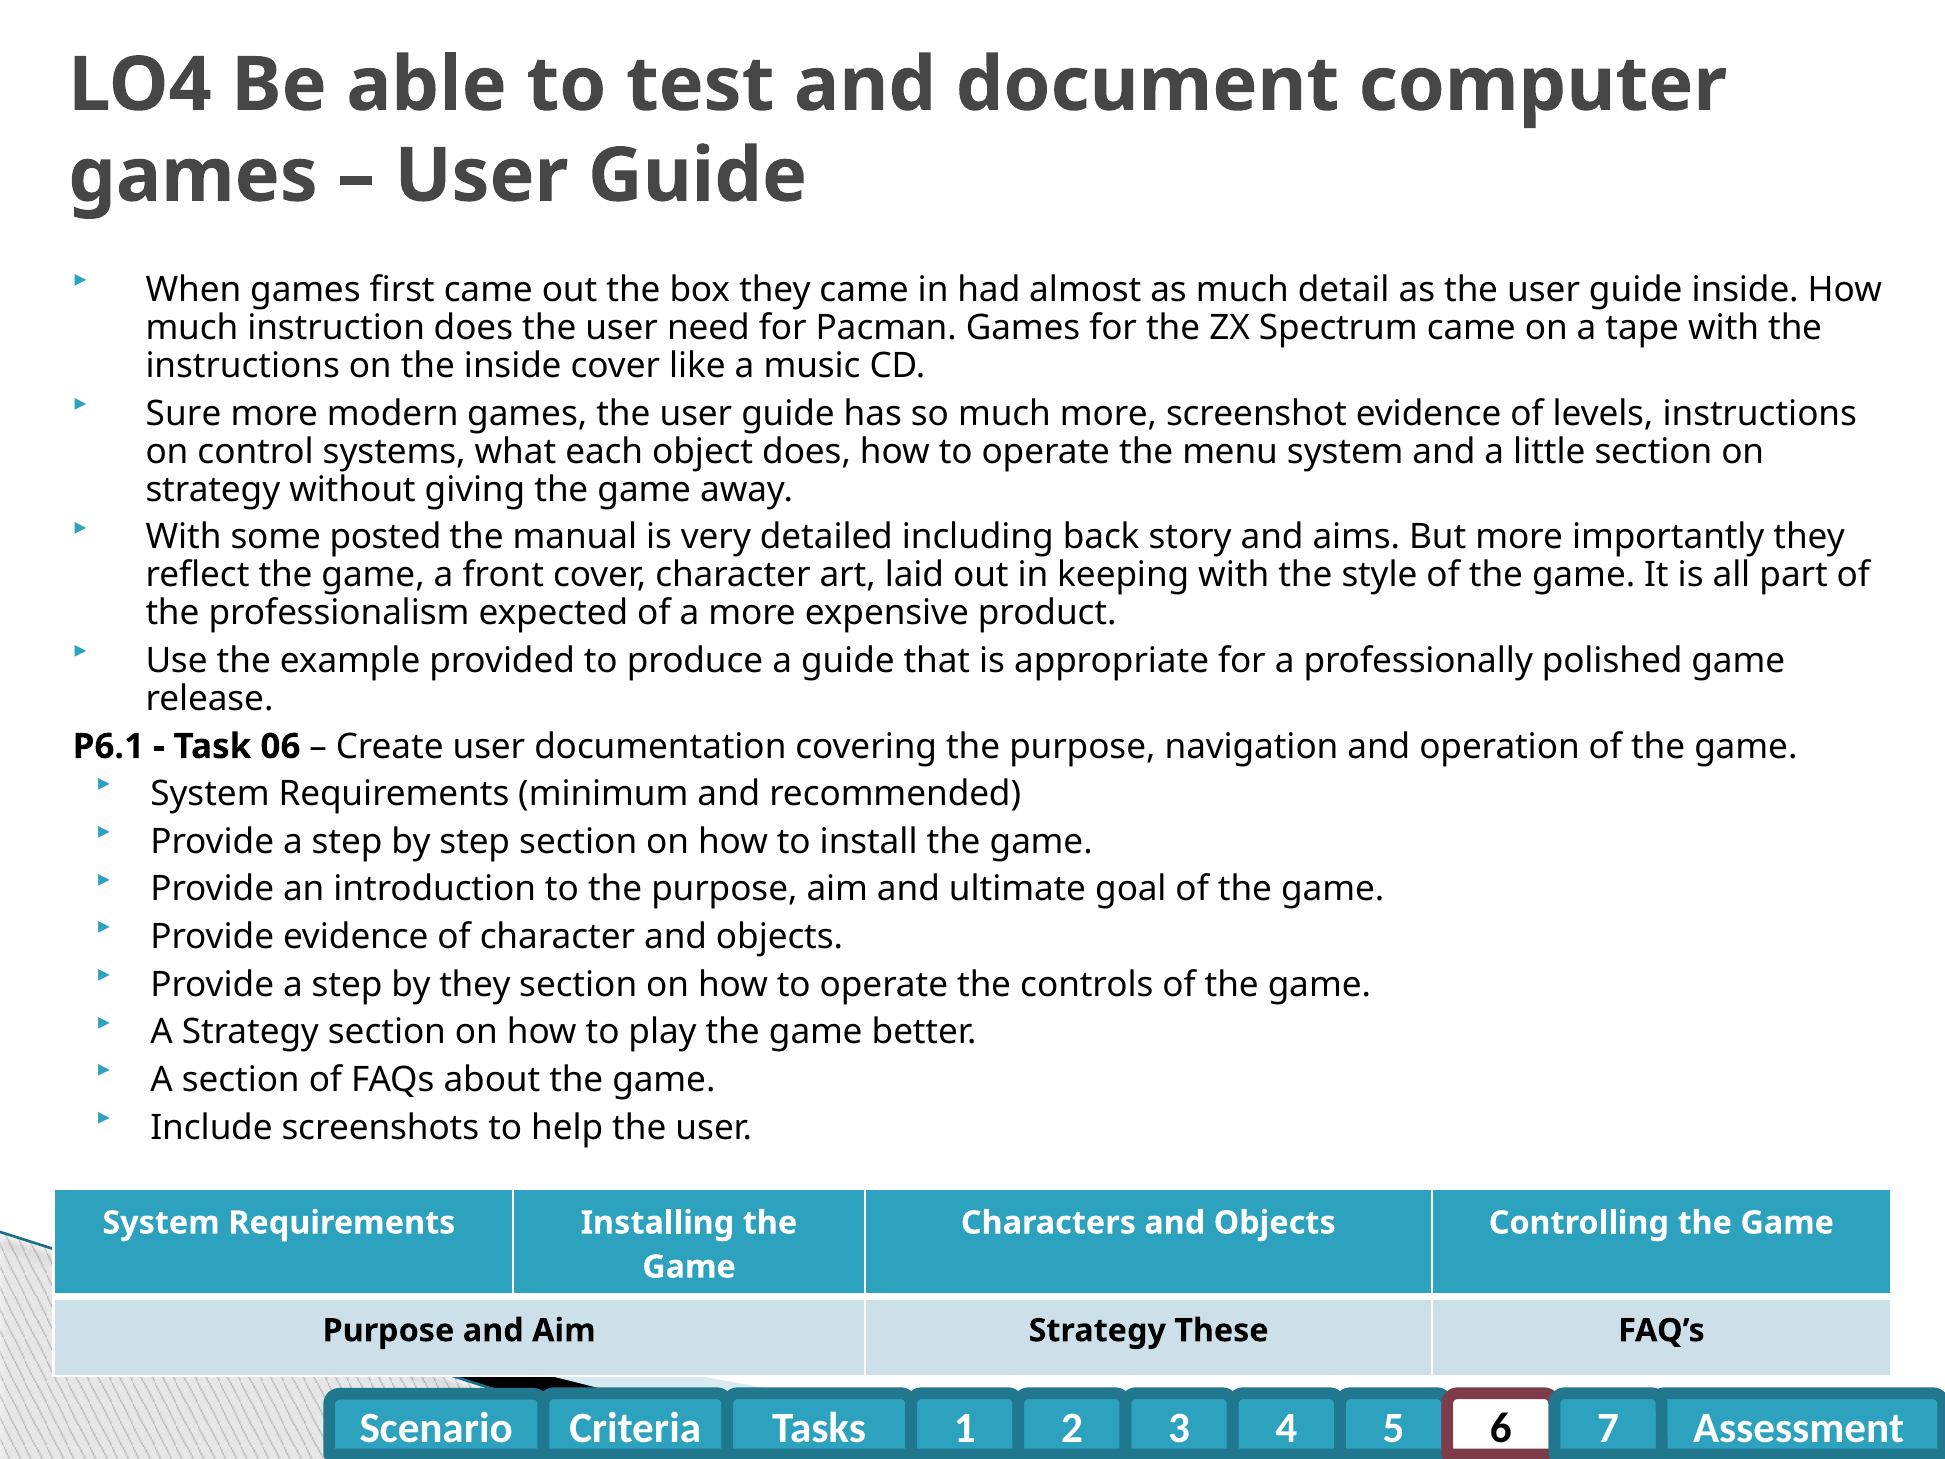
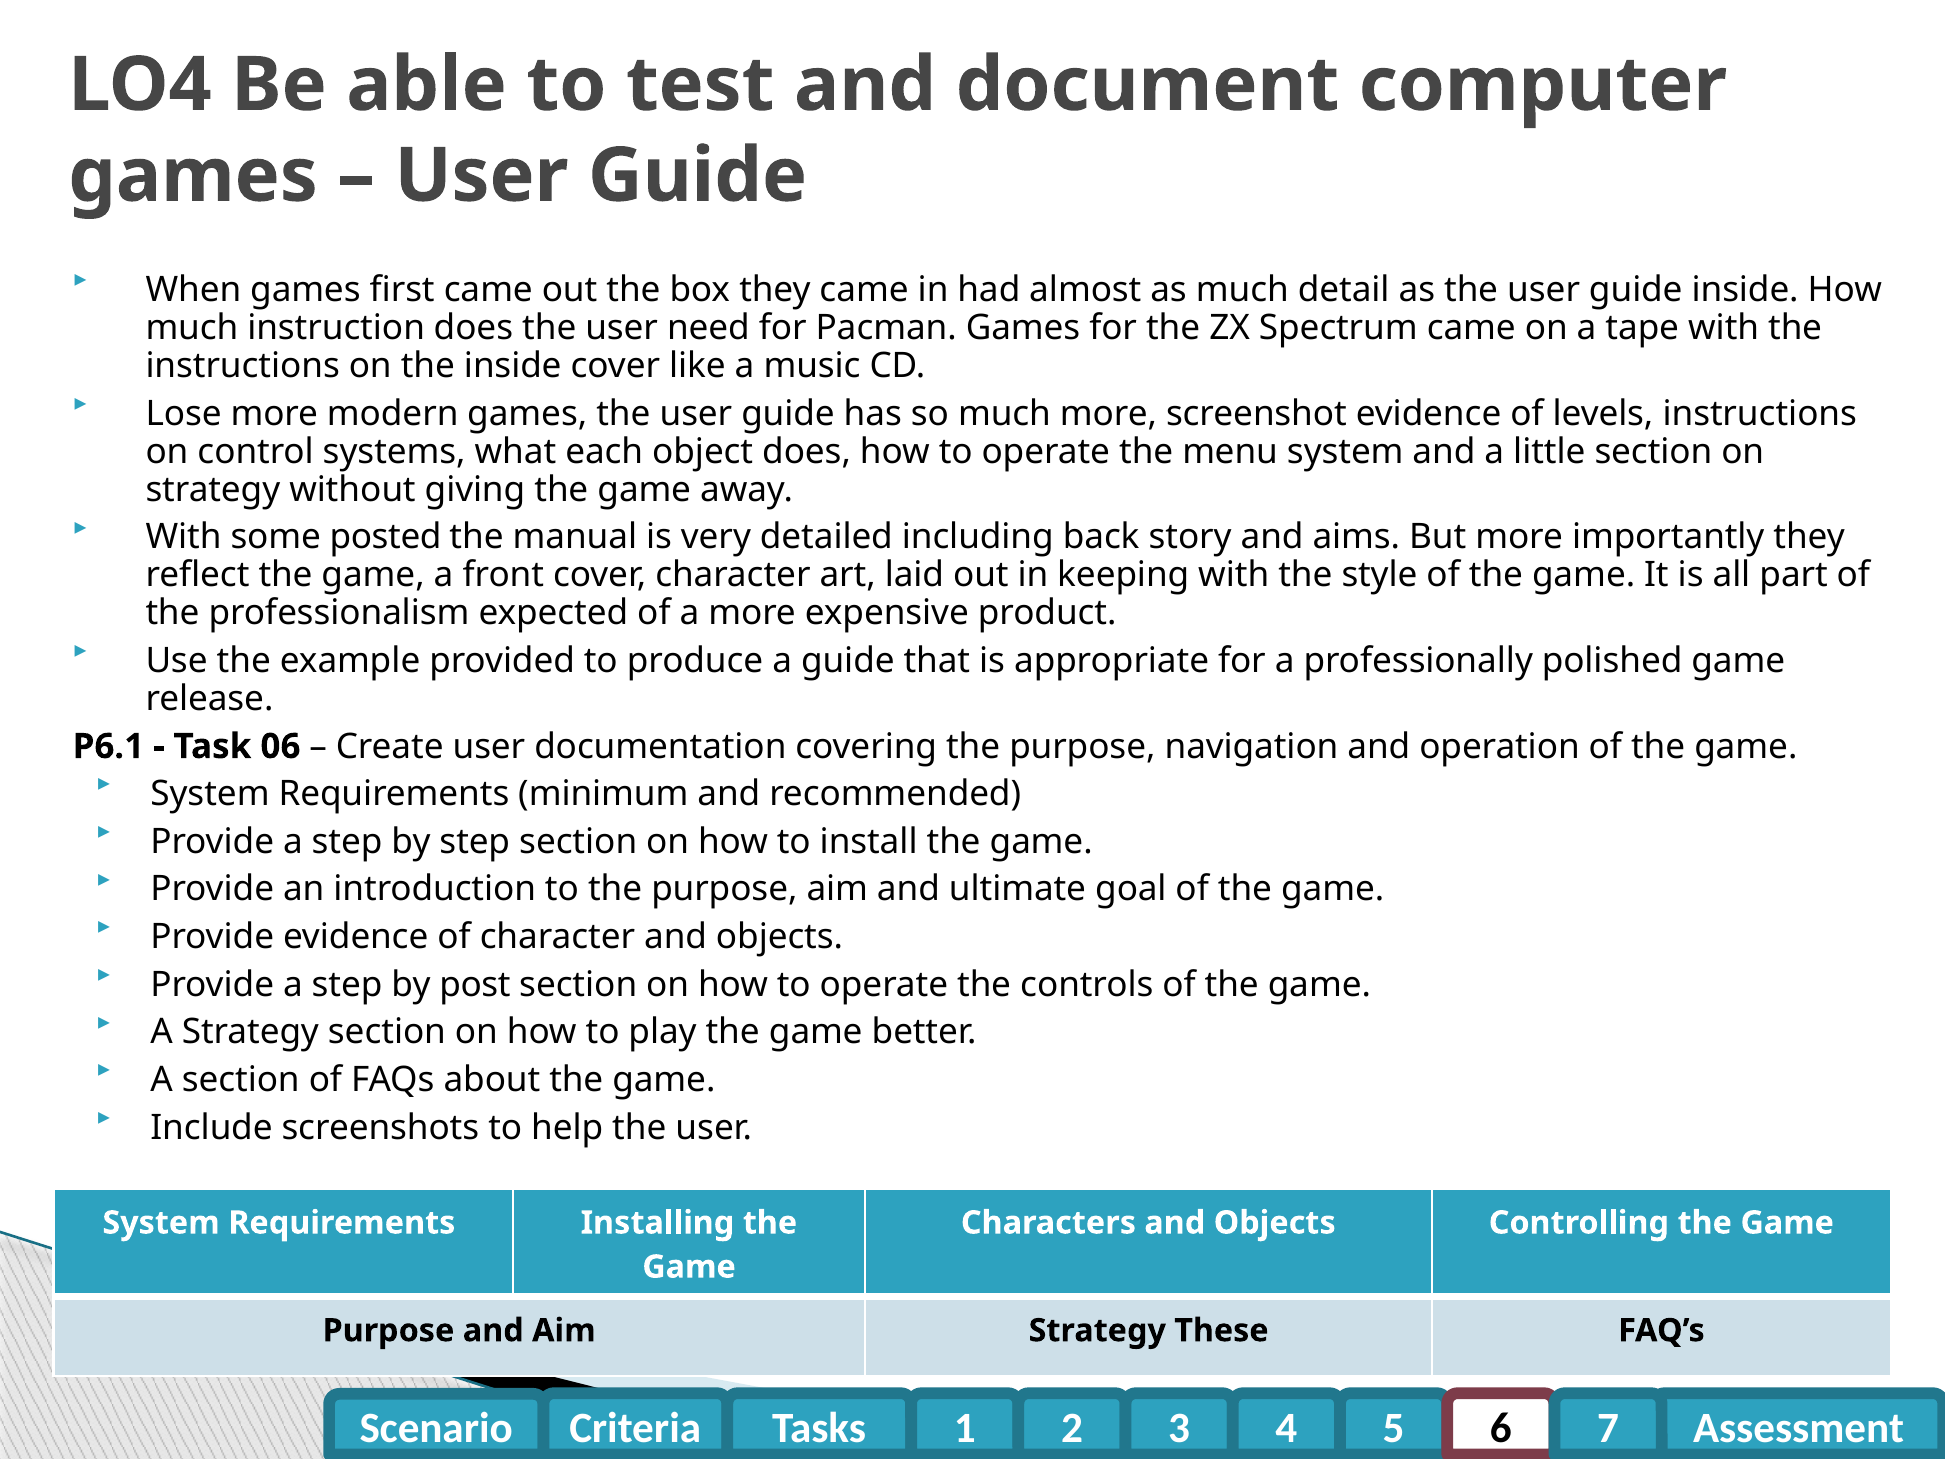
Sure: Sure -> Lose
by they: they -> post
